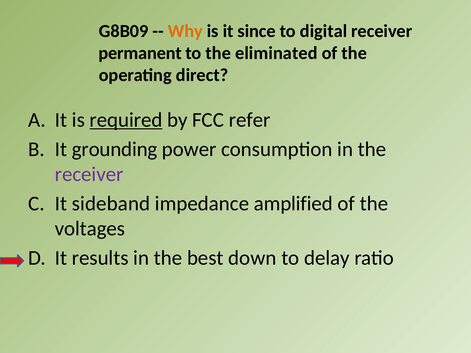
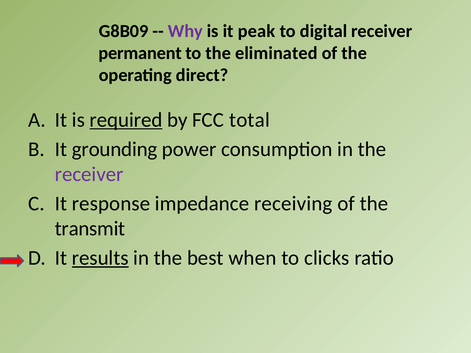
Why colour: orange -> purple
since: since -> peak
refer: refer -> total
sideband: sideband -> response
amplified: amplified -> receiving
voltages: voltages -> transmit
results underline: none -> present
down: down -> when
delay: delay -> clicks
